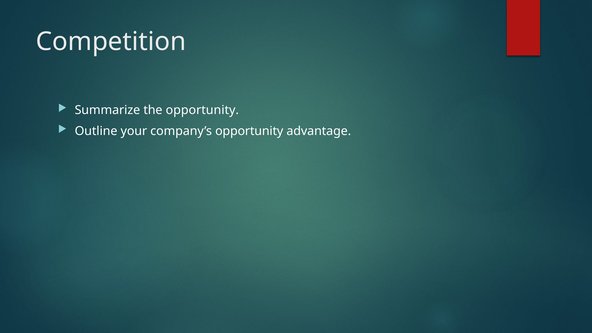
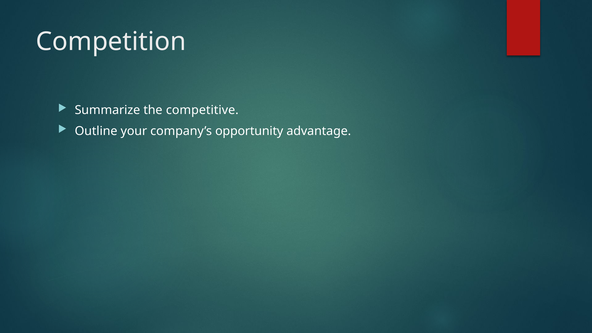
the opportunity: opportunity -> competitive
